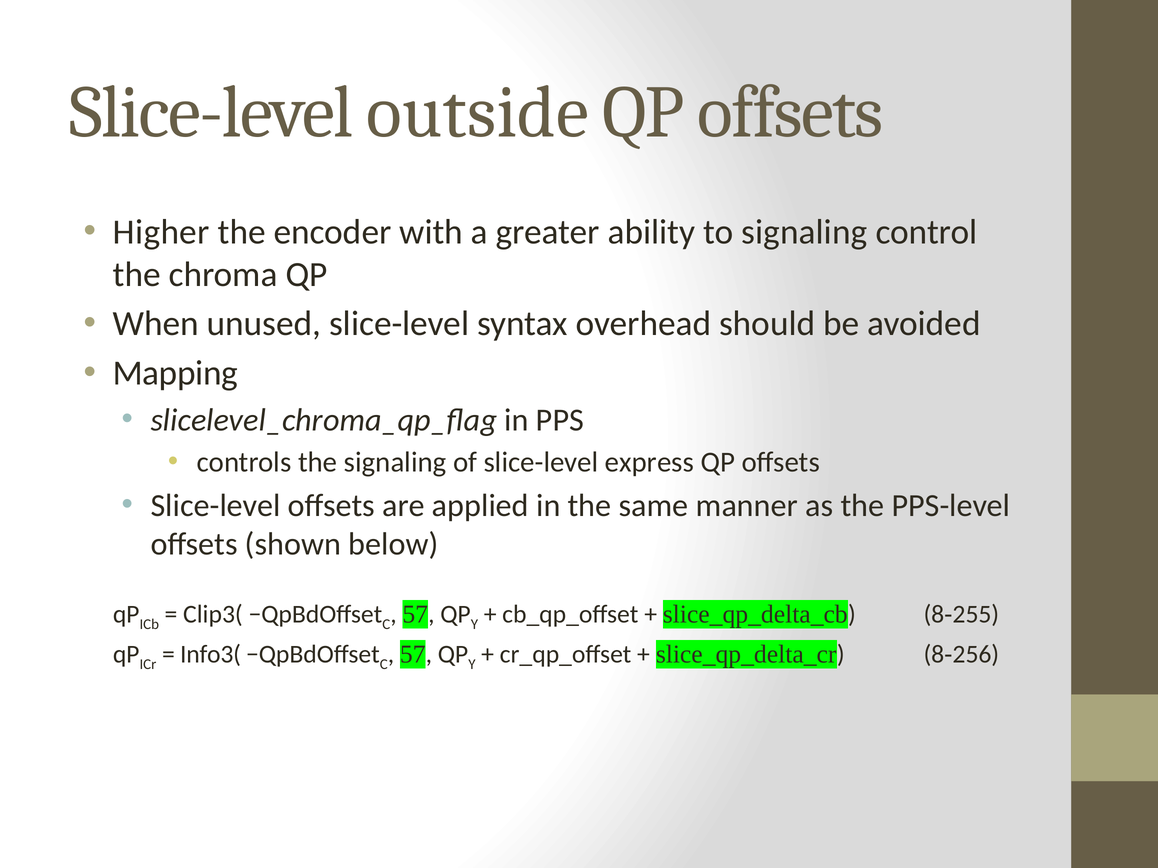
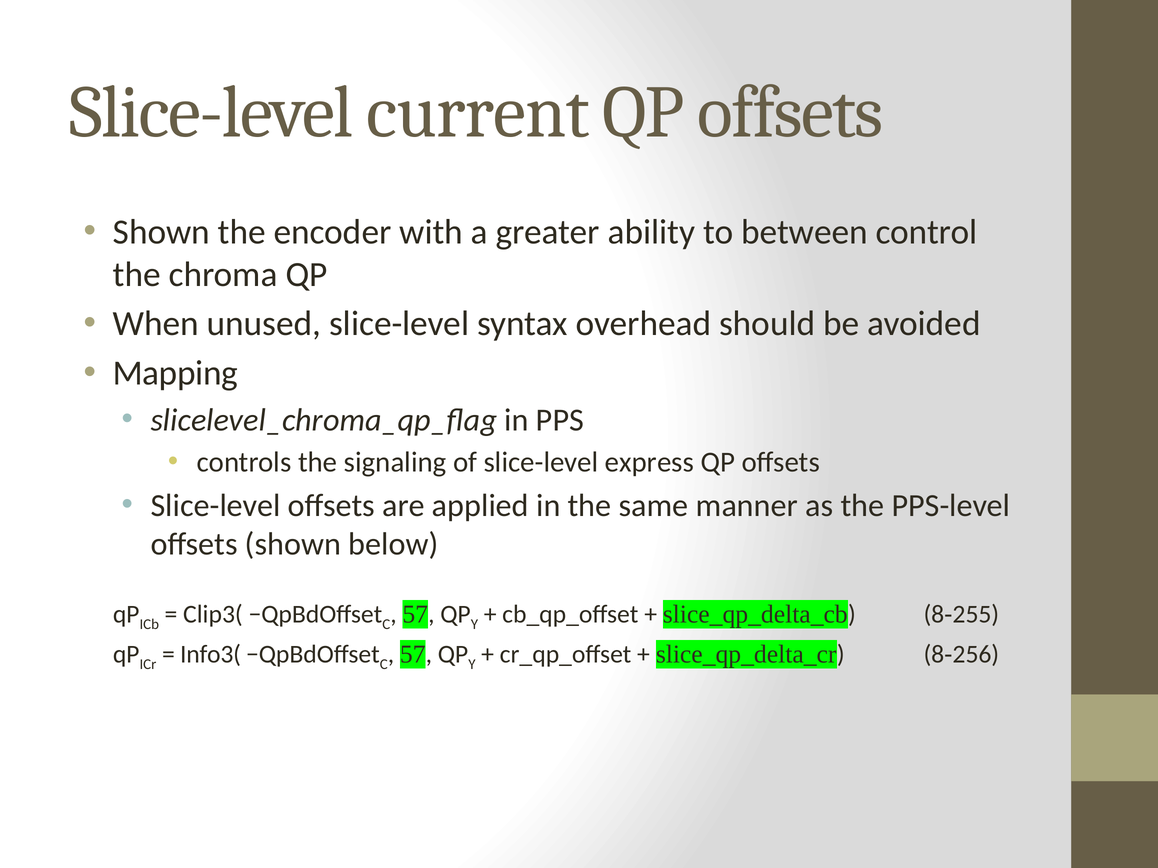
outside: outside -> current
Higher at (161, 232): Higher -> Shown
to signaling: signaling -> between
